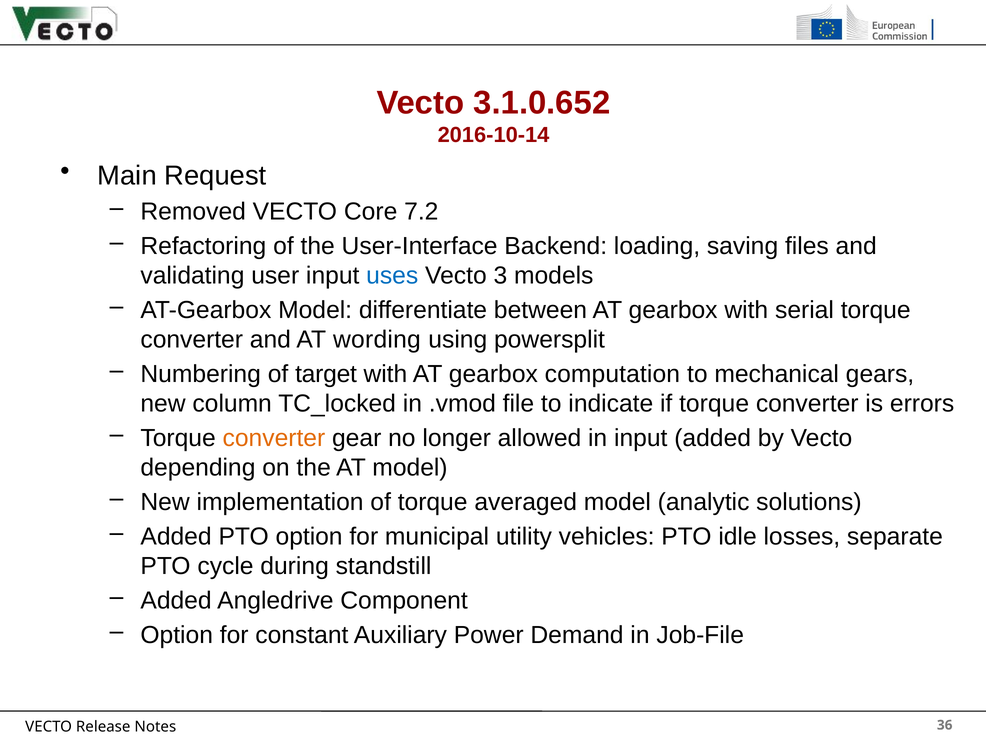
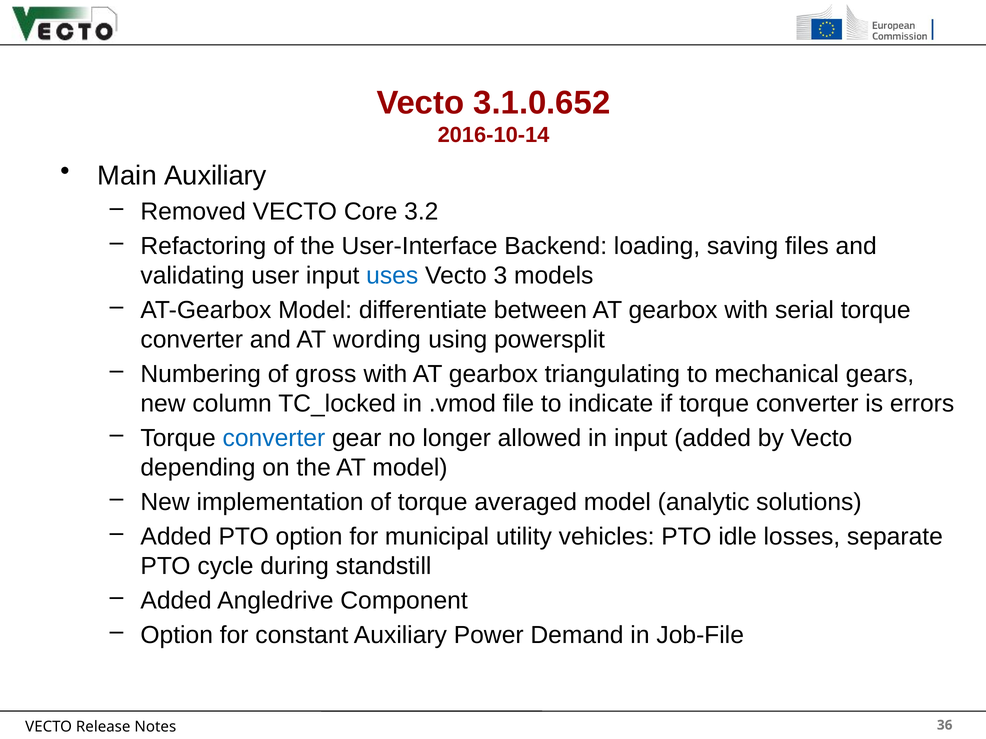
Main Request: Request -> Auxiliary
7.2: 7.2 -> 3.2
target: target -> gross
computation: computation -> triangulating
converter at (274, 438) colour: orange -> blue
